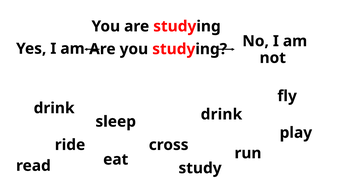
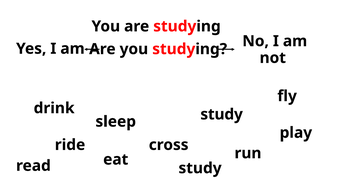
drink at (221, 114): drink -> study
